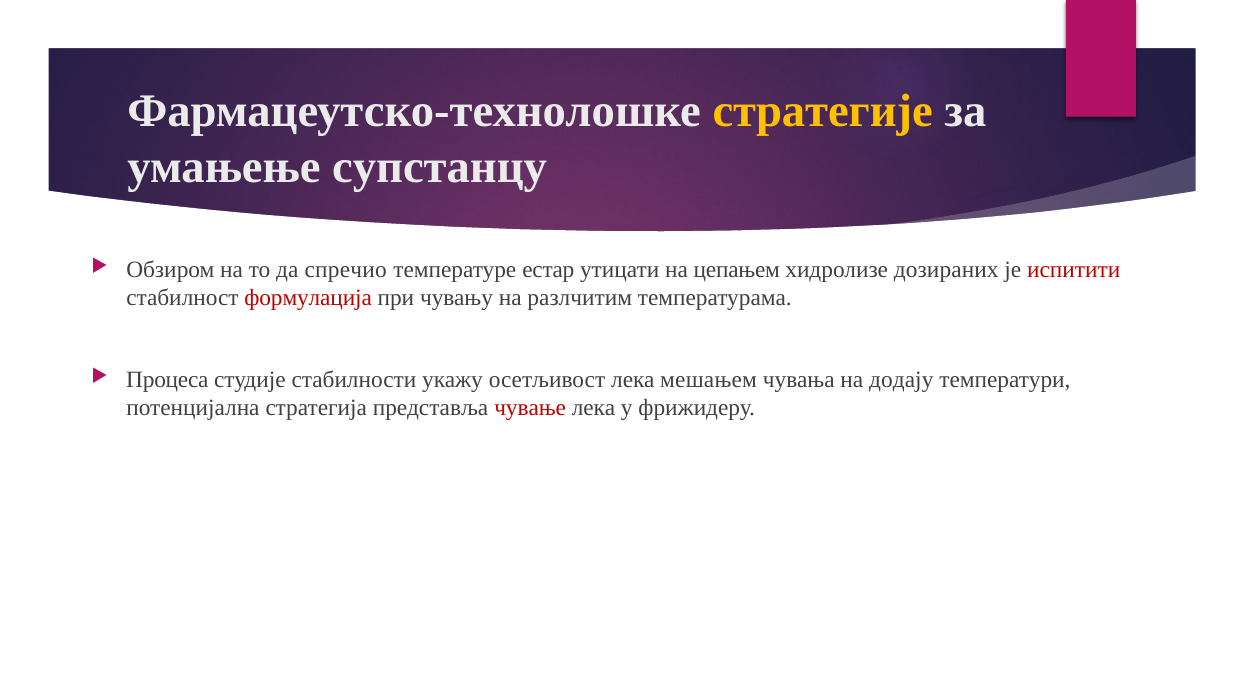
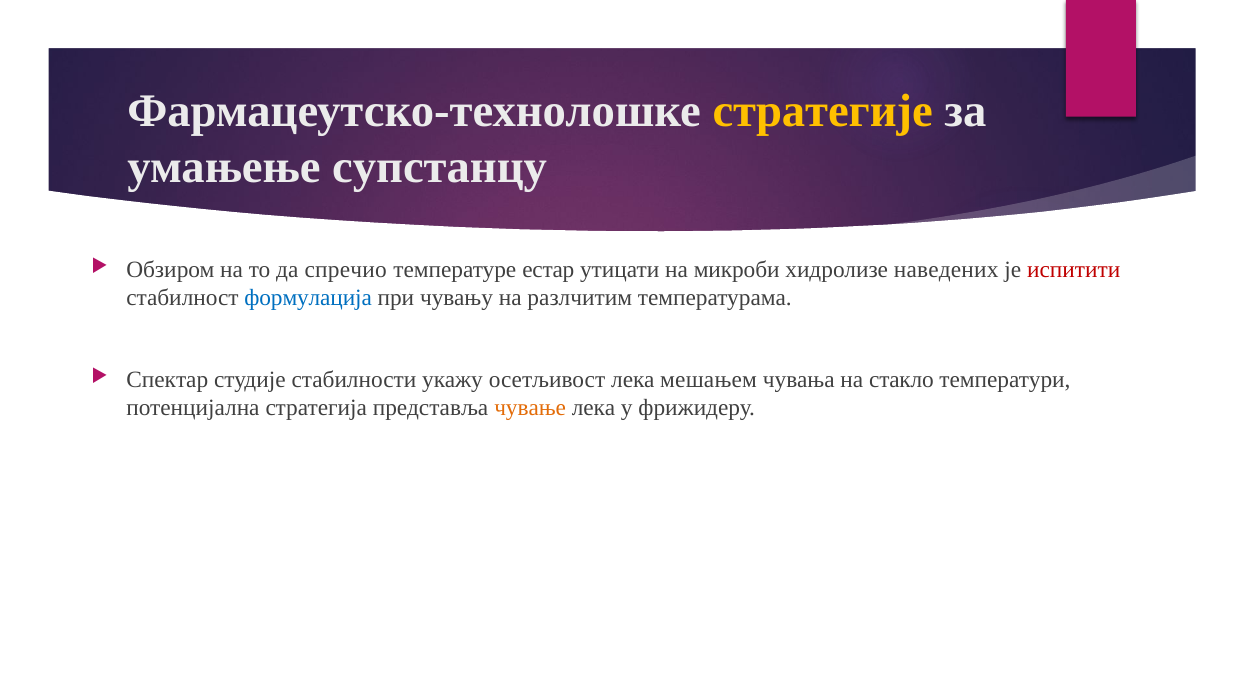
цепањем: цепањем -> микроби
дозираних: дозираних -> наведених
формулација colour: red -> blue
Процеса: Процеса -> Спектар
додају: додају -> стакло
чување colour: red -> orange
